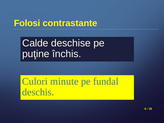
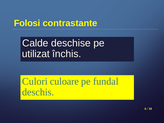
puţine: puţine -> utilizat
minute: minute -> culoare
